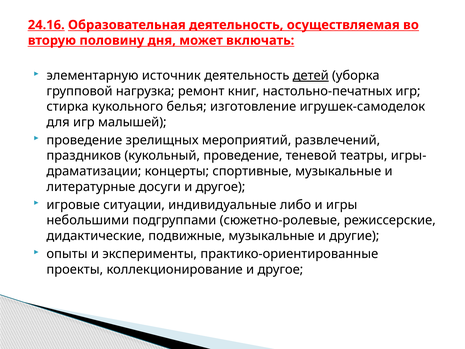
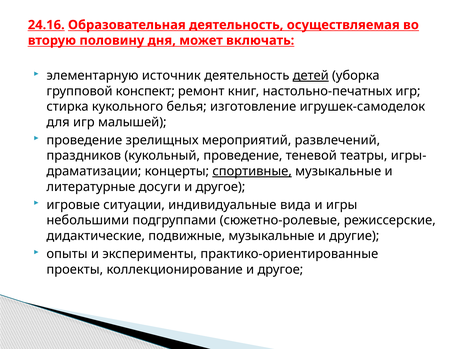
нагрузка: нагрузка -> конспект
спортивные underline: none -> present
либо: либо -> вида
